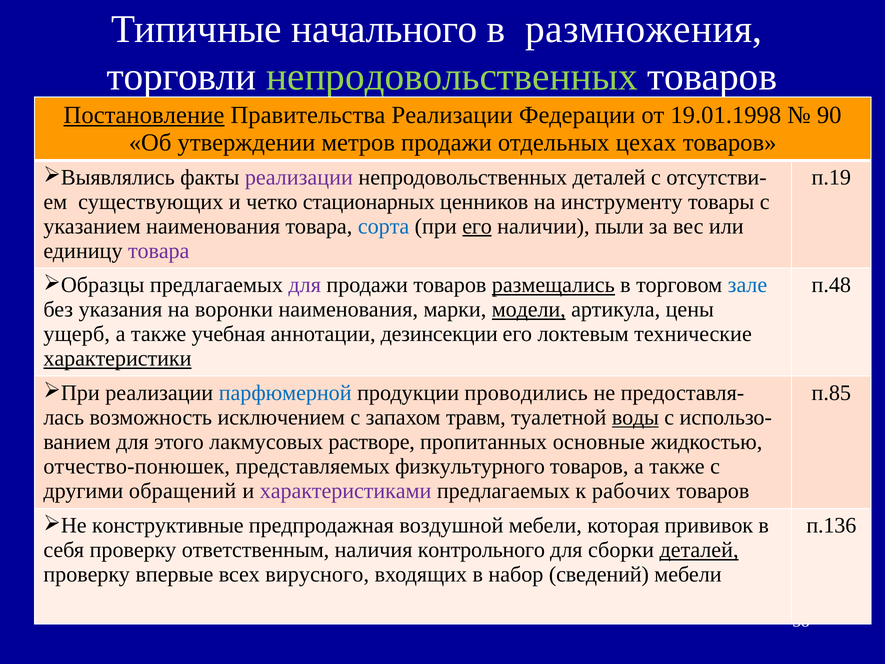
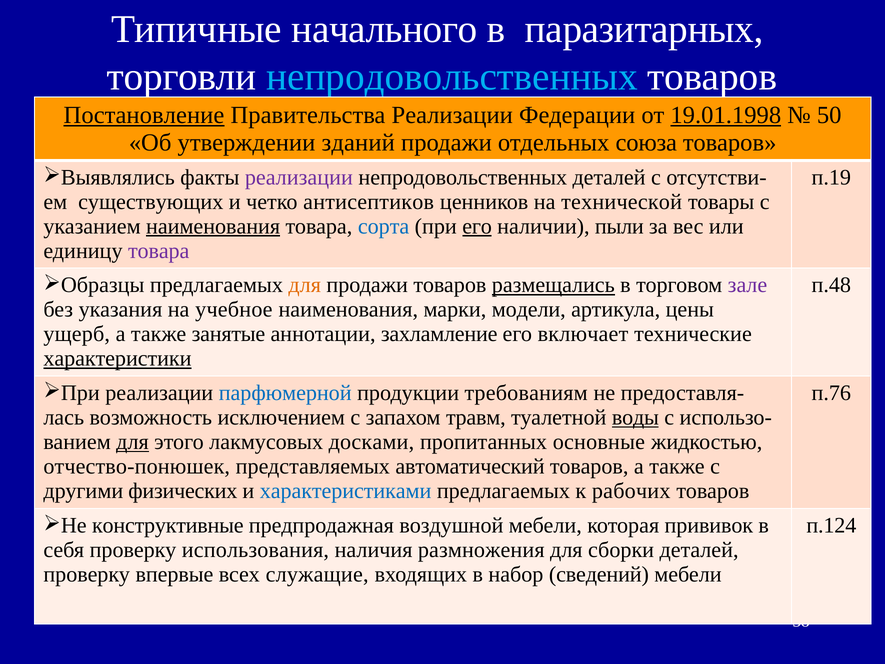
размножения: размножения -> паразитарных
непродовольственных at (452, 76) colour: light green -> light blue
19.01.1998 underline: none -> present
90: 90 -> 50
метров: метров -> зданий
цехах: цехах -> союза
стационарных: стационарных -> антисептиков
инструменту: инструменту -> технической
наименования at (213, 226) underline: none -> present
для at (305, 285) colour: purple -> orange
зале colour: blue -> purple
воронки: воронки -> учебное
модели underline: present -> none
учебная: учебная -> занятые
дезинсекции: дезинсекции -> захламление
локтевым: локтевым -> включает
проводились: проводились -> требованиям
п.85: п.85 -> п.76
для at (132, 442) underline: none -> present
растворе: растворе -> досками
физкультурного: физкультурного -> автоматический
обращений: обращений -> физических
характеристиками colour: purple -> blue
п.136: п.136 -> п.124
ответственным: ответственным -> использования
контрольного: контрольного -> размножения
деталей at (699, 550) underline: present -> none
вирусного: вирусного -> служащие
